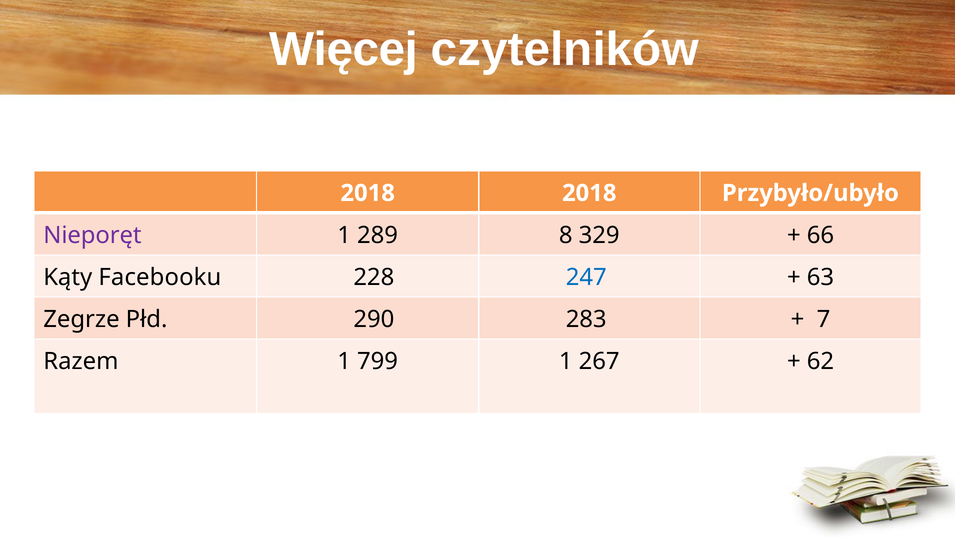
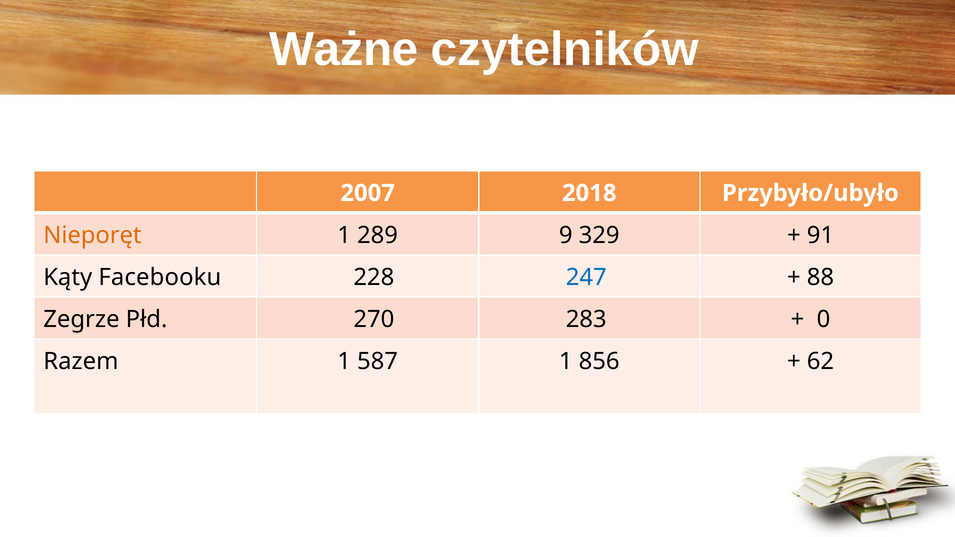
Więcej: Więcej -> Ważne
2018 at (368, 193): 2018 -> 2007
Nieporęt colour: purple -> orange
8: 8 -> 9
66: 66 -> 91
63: 63 -> 88
290: 290 -> 270
7: 7 -> 0
799: 799 -> 587
267: 267 -> 856
